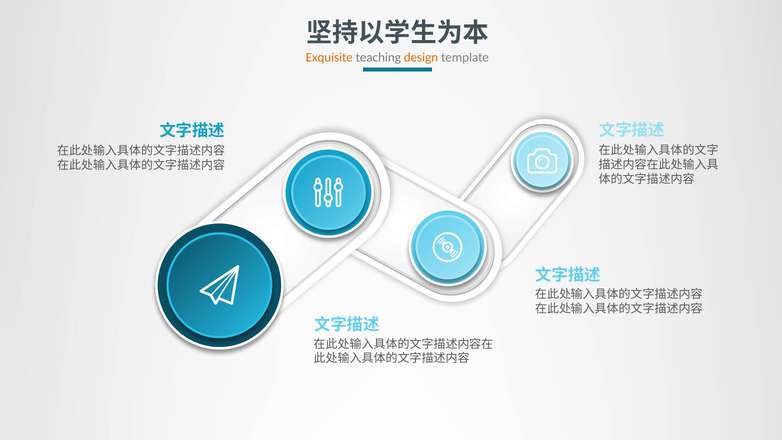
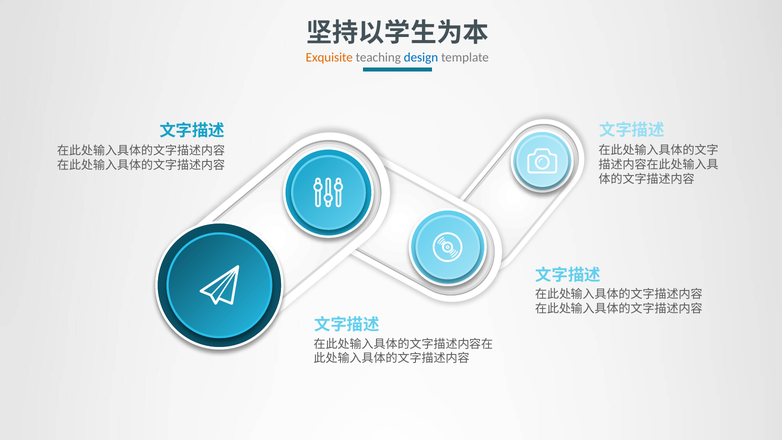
design colour: orange -> blue
